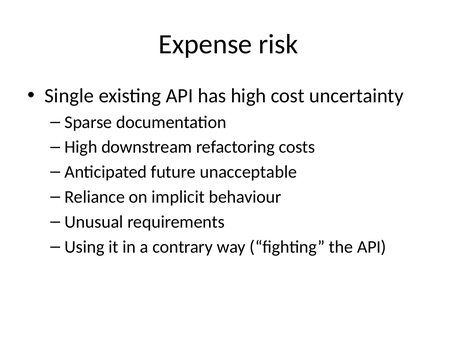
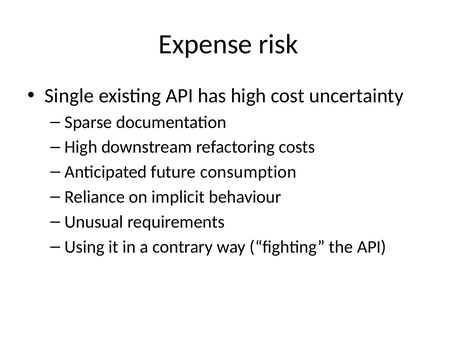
unacceptable: unacceptable -> consumption
